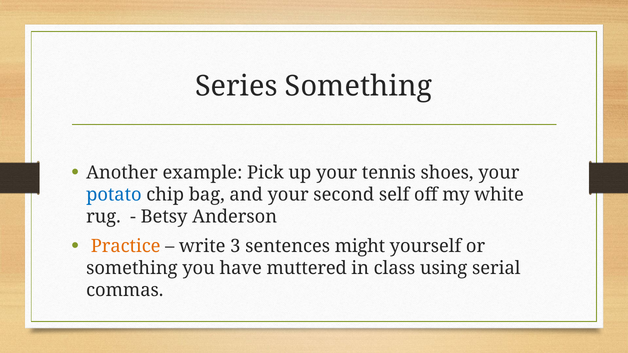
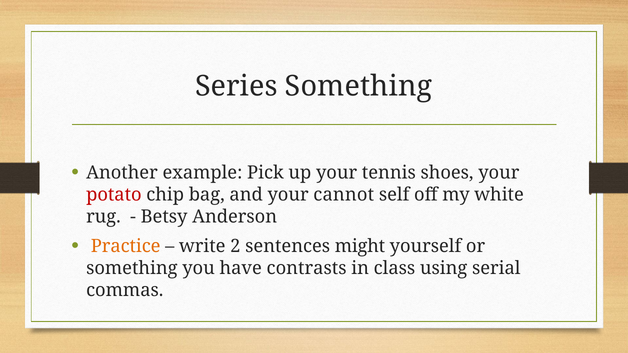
potato colour: blue -> red
second: second -> cannot
3: 3 -> 2
muttered: muttered -> contrasts
